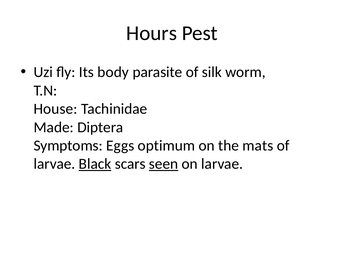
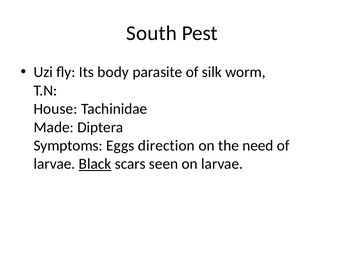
Hours: Hours -> South
optimum: optimum -> direction
mats: mats -> need
seen underline: present -> none
